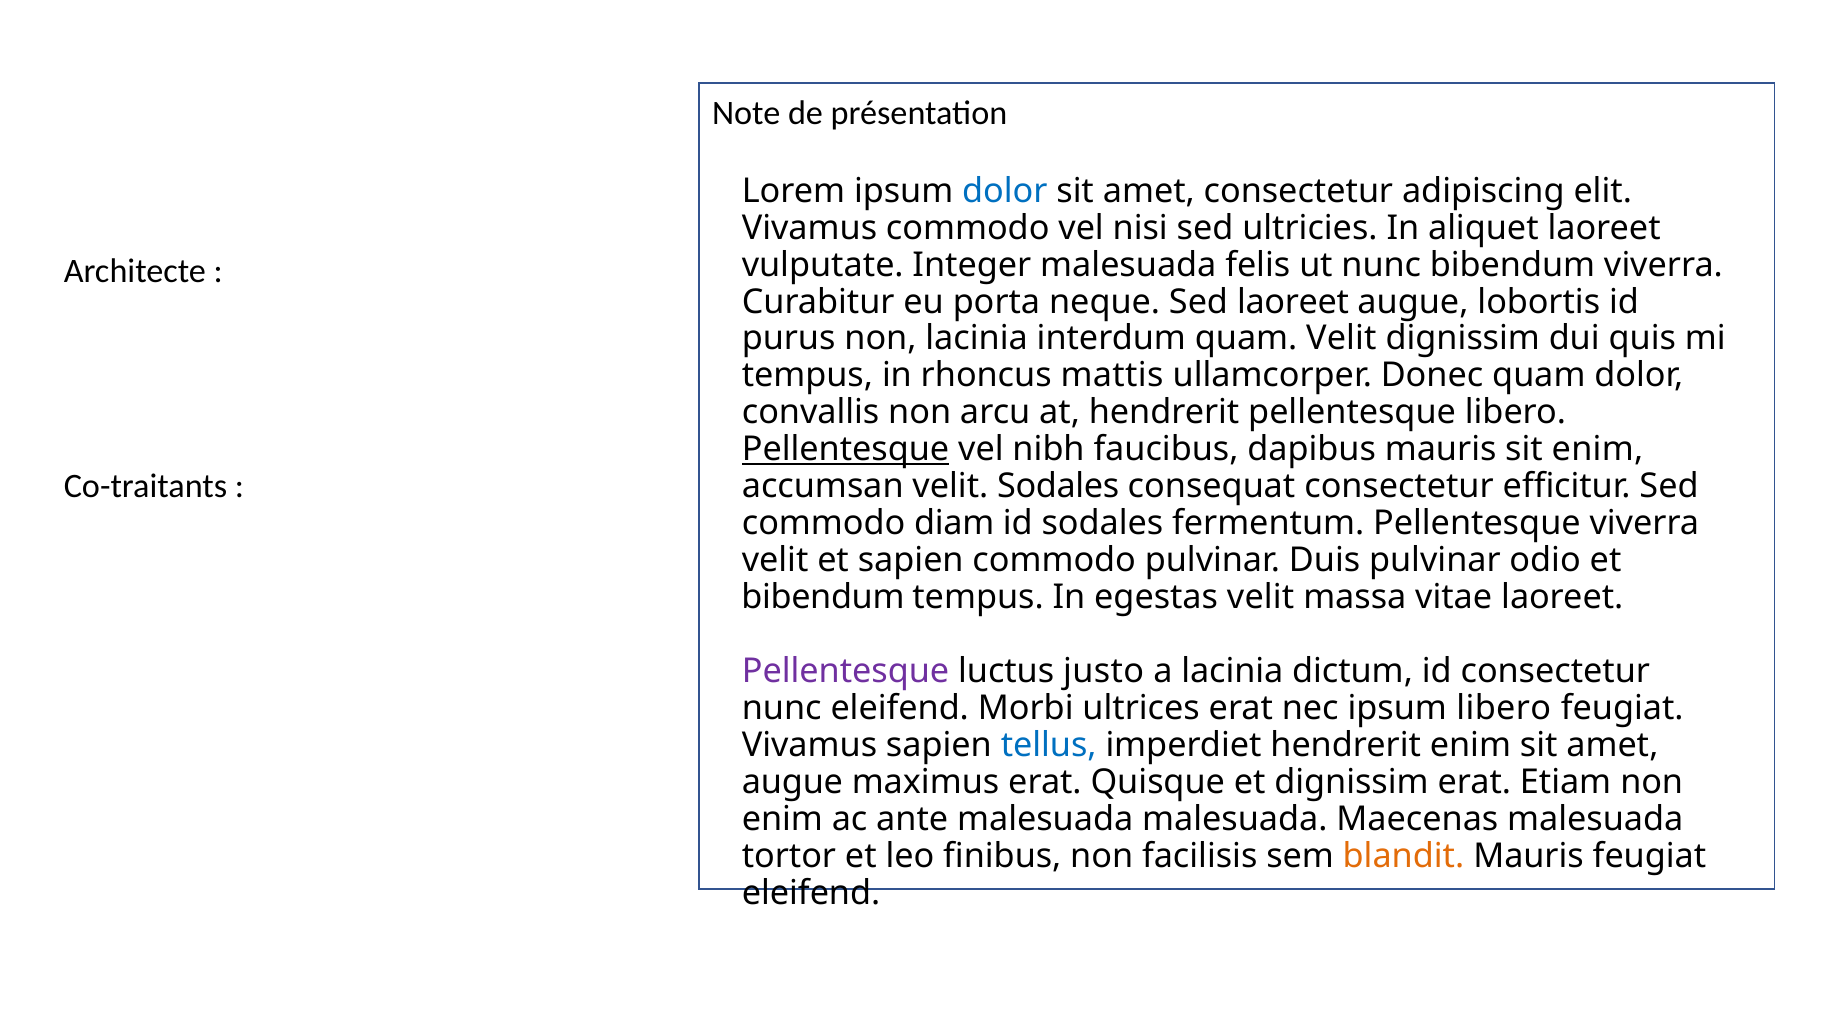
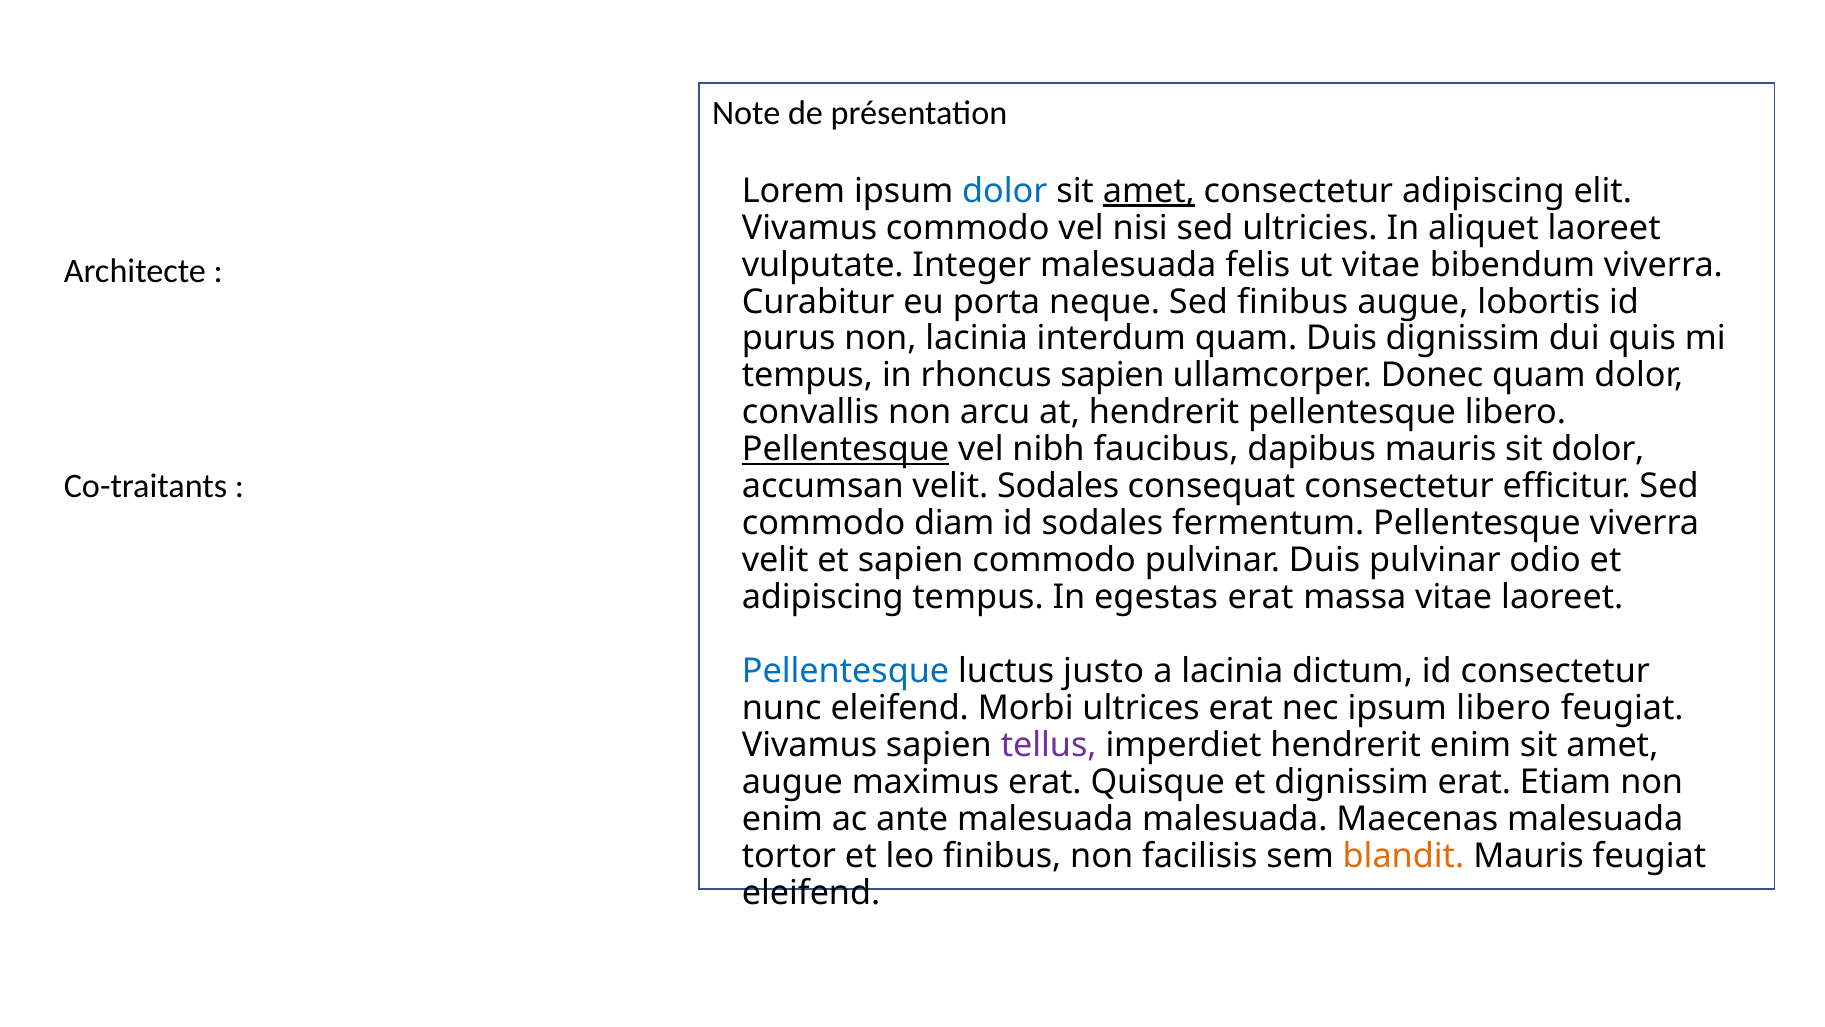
amet at (1149, 191) underline: none -> present
ut nunc: nunc -> vitae
Sed laoreet: laoreet -> finibus
quam Velit: Velit -> Duis
rhoncus mattis: mattis -> sapien
sit enim: enim -> dolor
bibendum at (823, 597): bibendum -> adipiscing
egestas velit: velit -> erat
Pellentesque at (846, 671) colour: purple -> blue
tellus colour: blue -> purple
